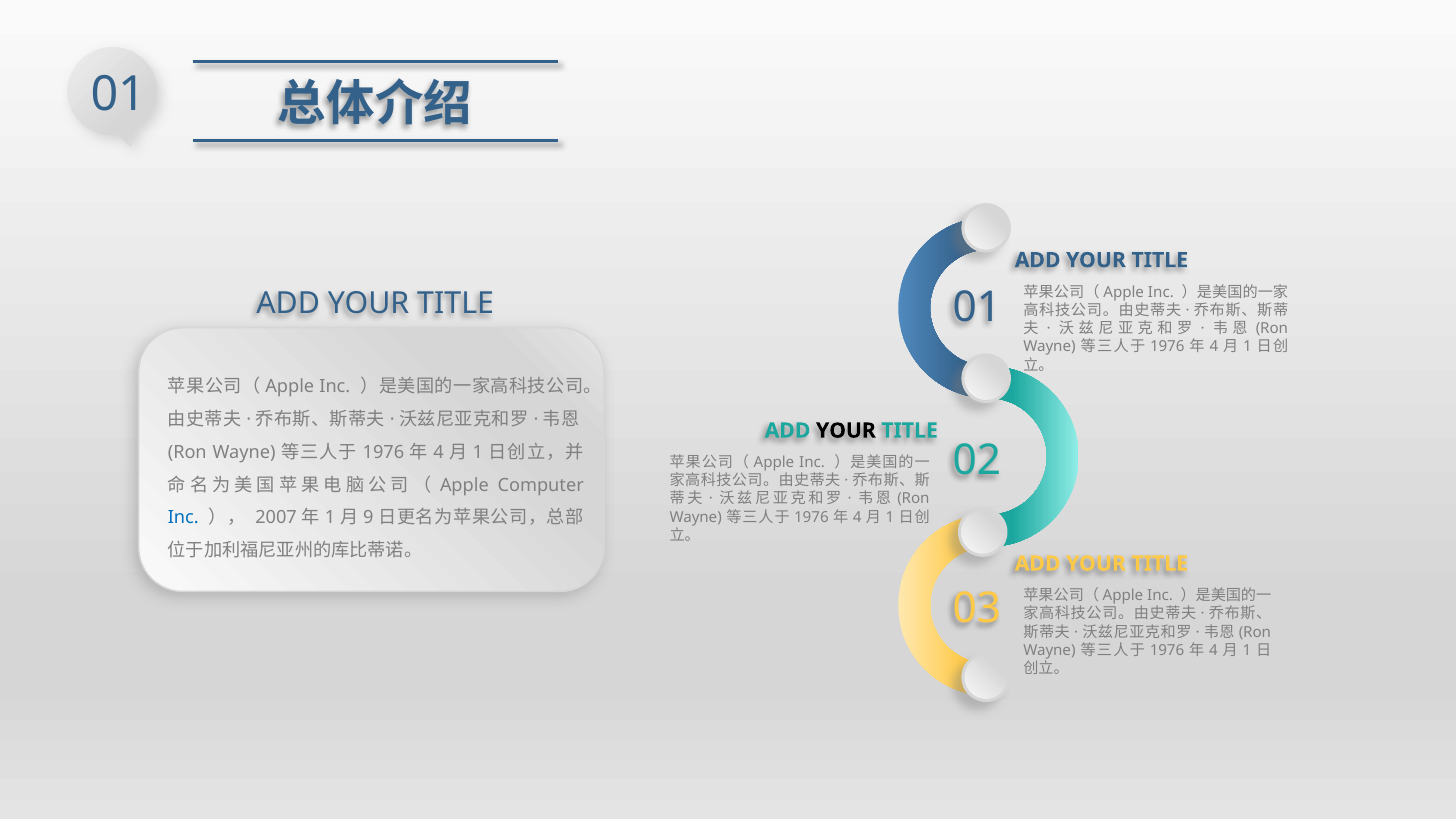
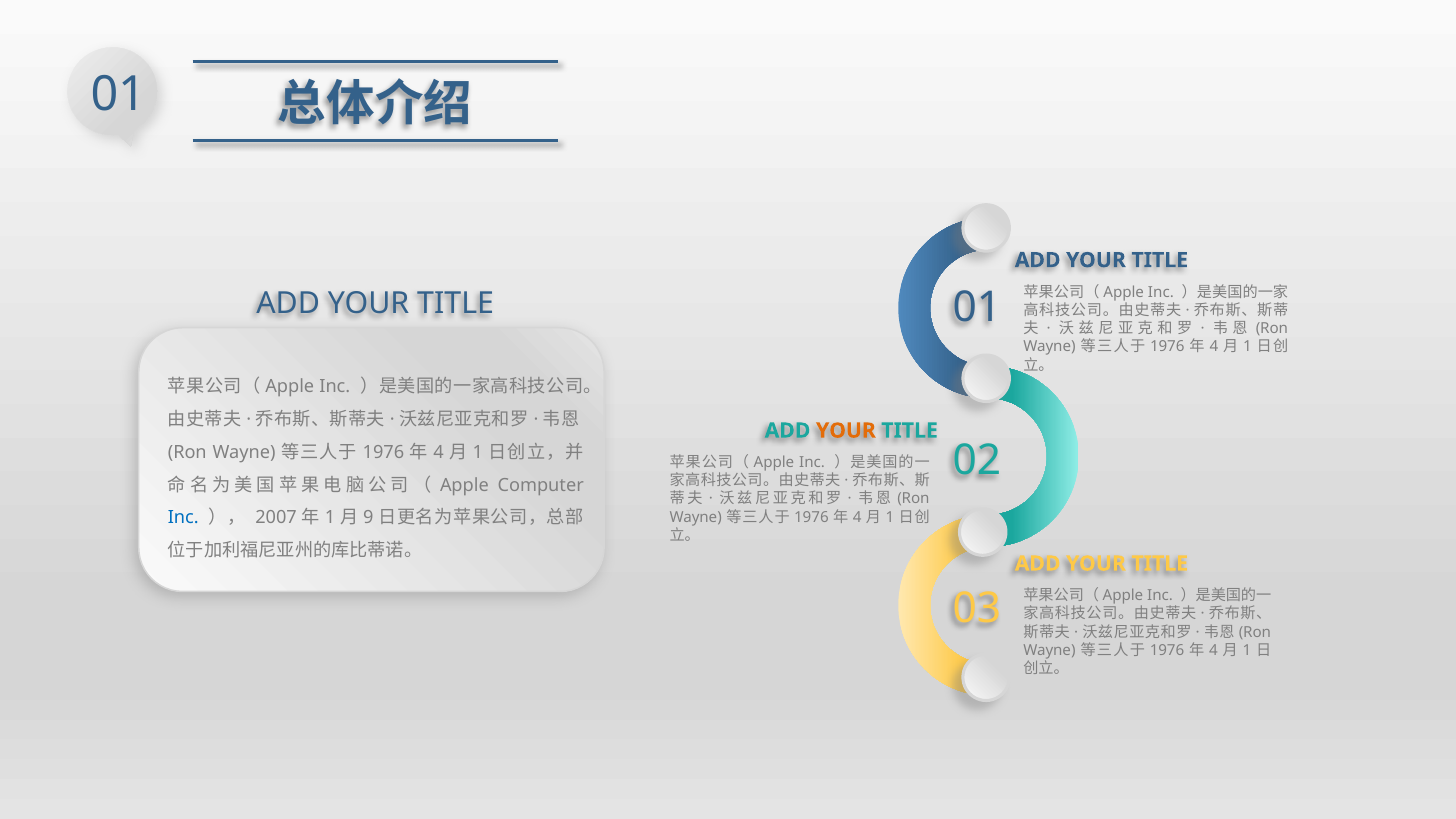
YOUR at (846, 431) colour: black -> orange
